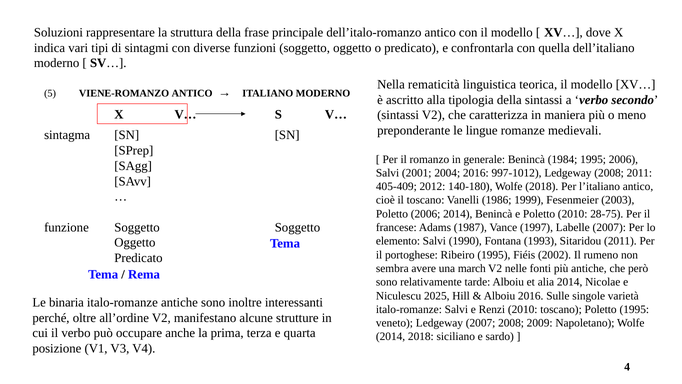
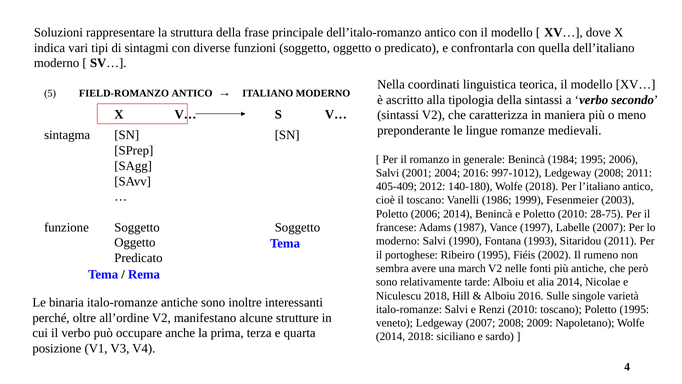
rematicità: rematicità -> coordinati
VIENE-ROMANZO: VIENE-ROMANZO -> FIELD-ROMANZO
elemento at (398, 241): elemento -> moderno
Niculescu 2025: 2025 -> 2018
